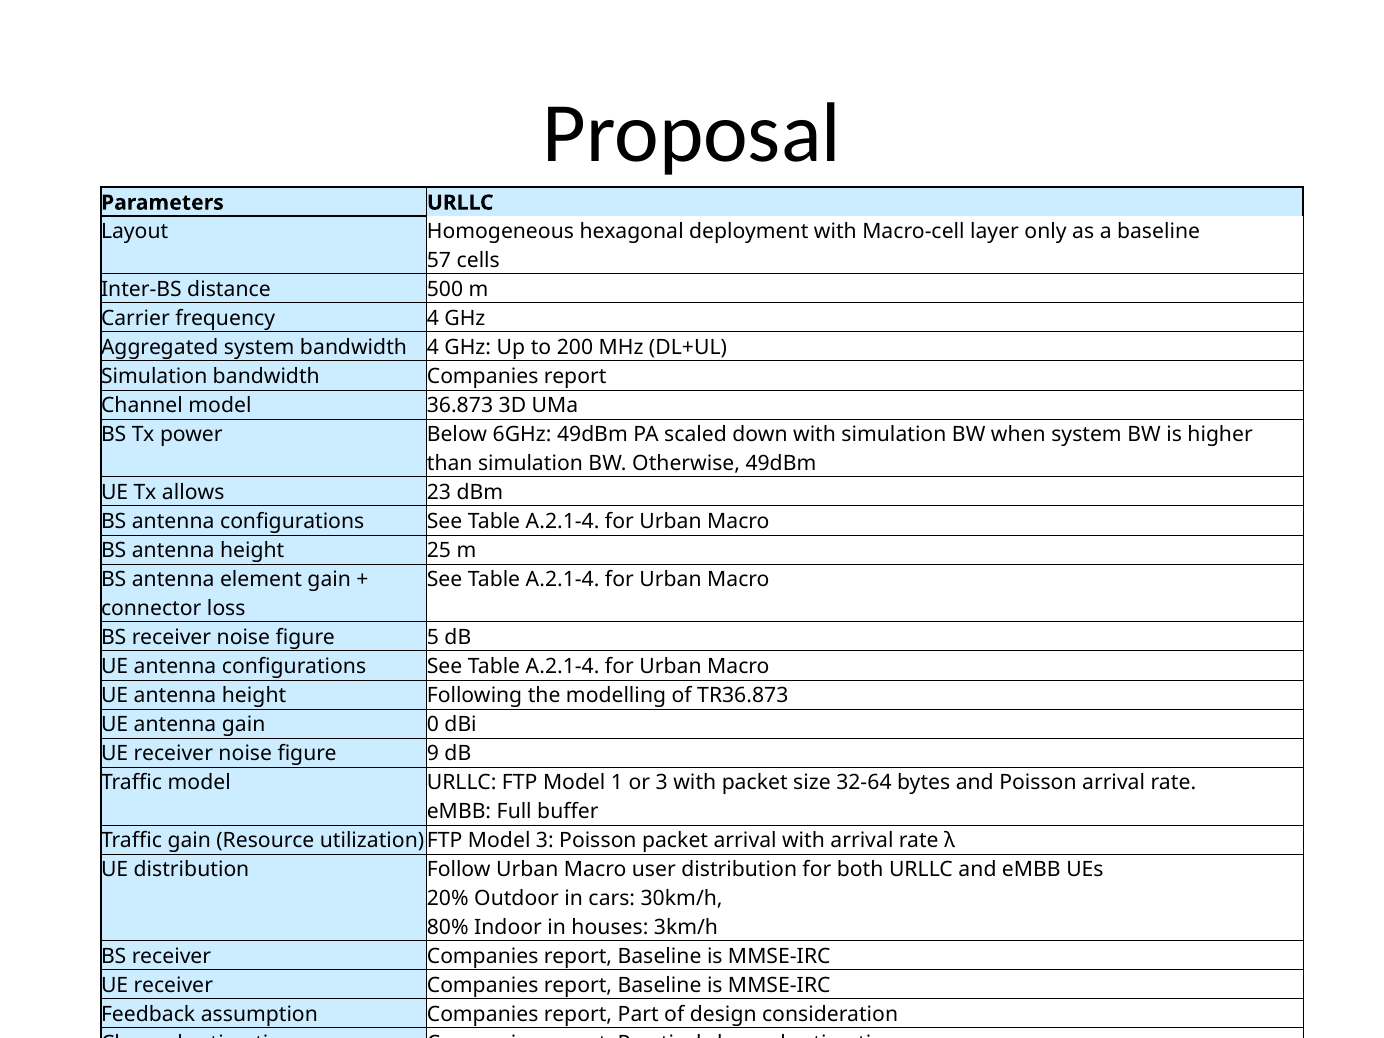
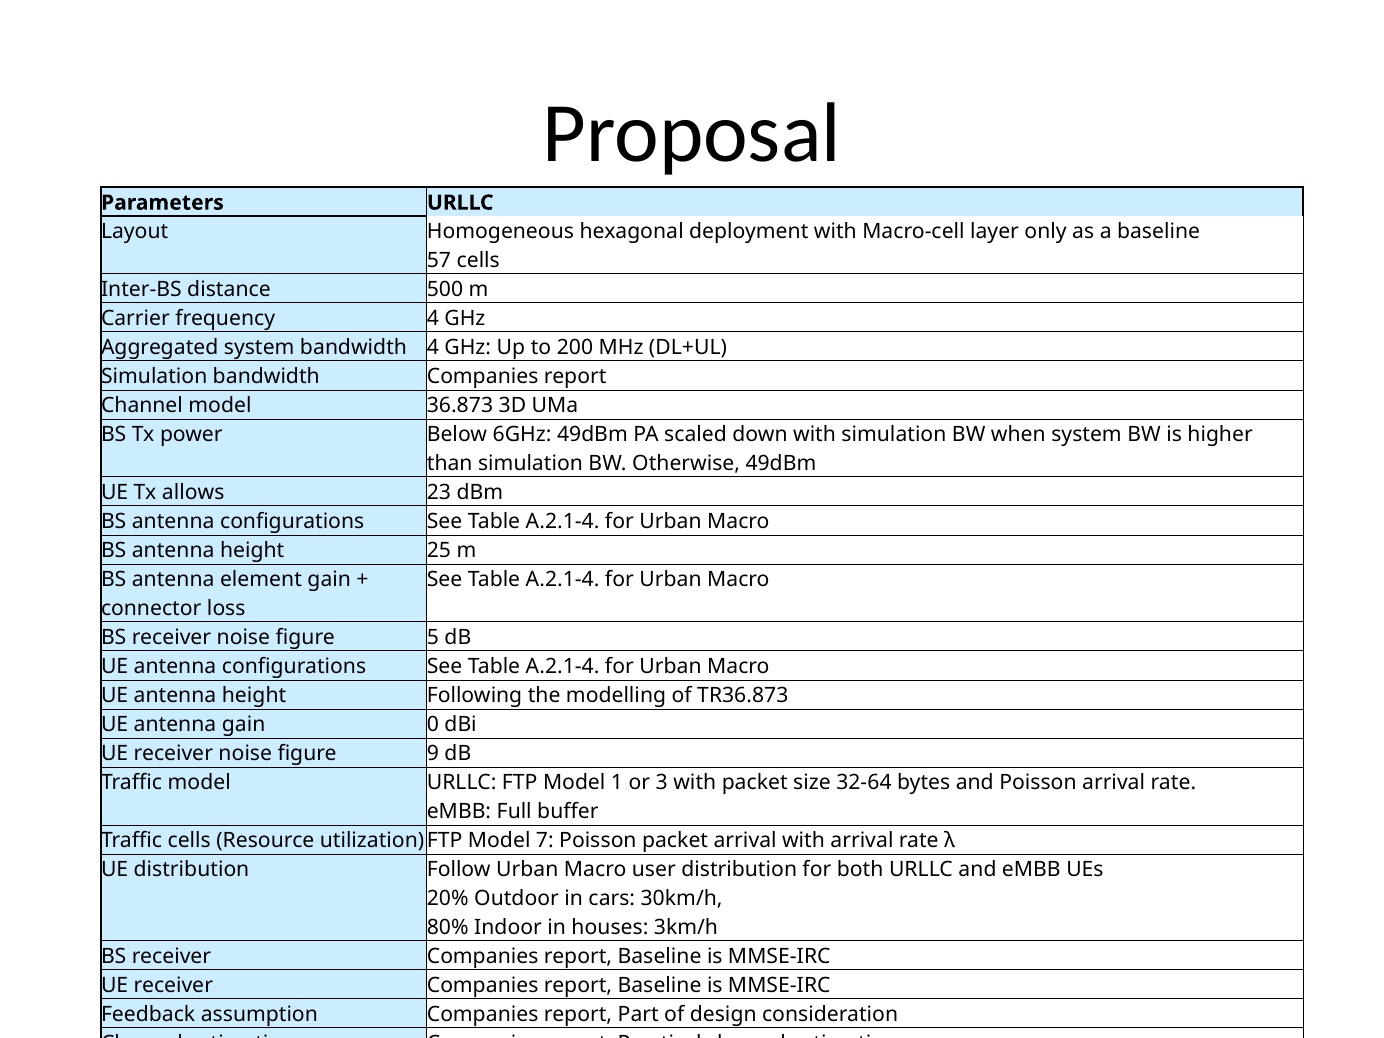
Traffic gain: gain -> cells
Model 3: 3 -> 7
